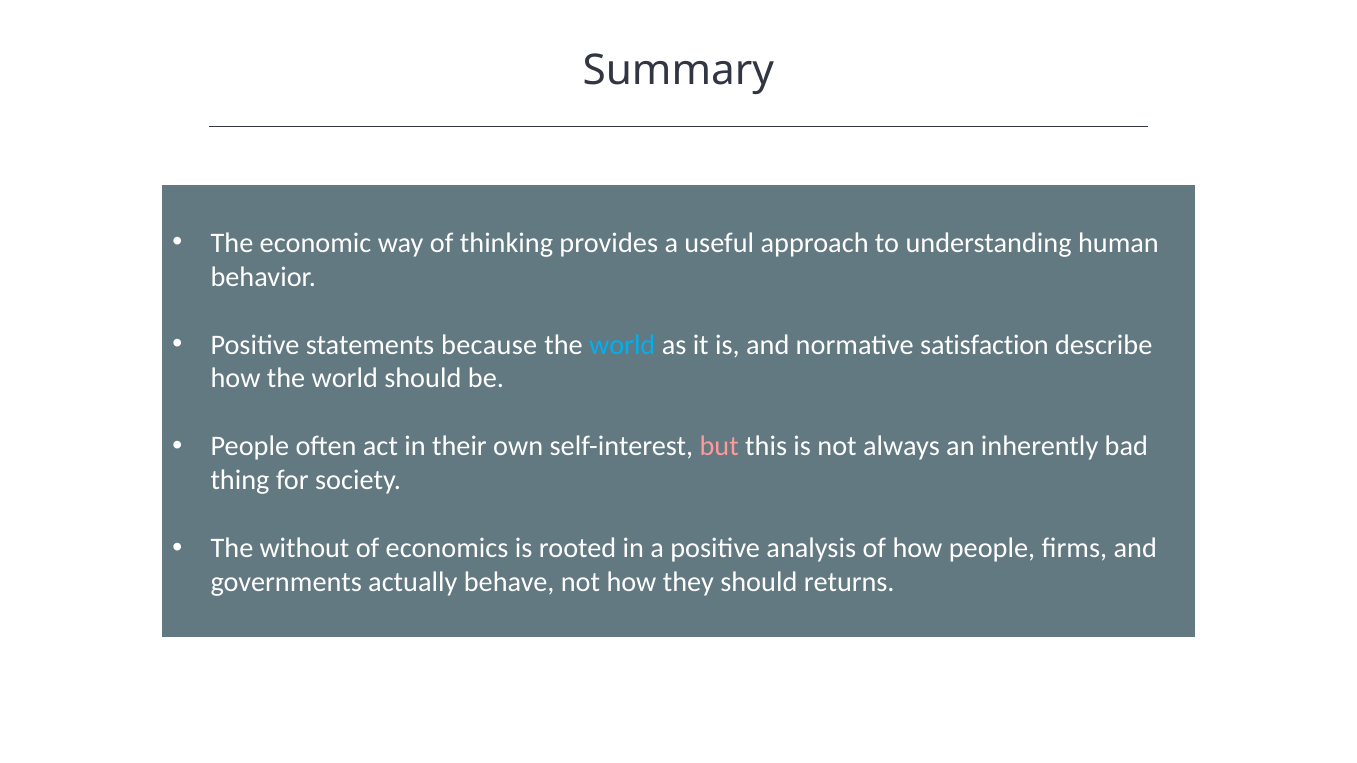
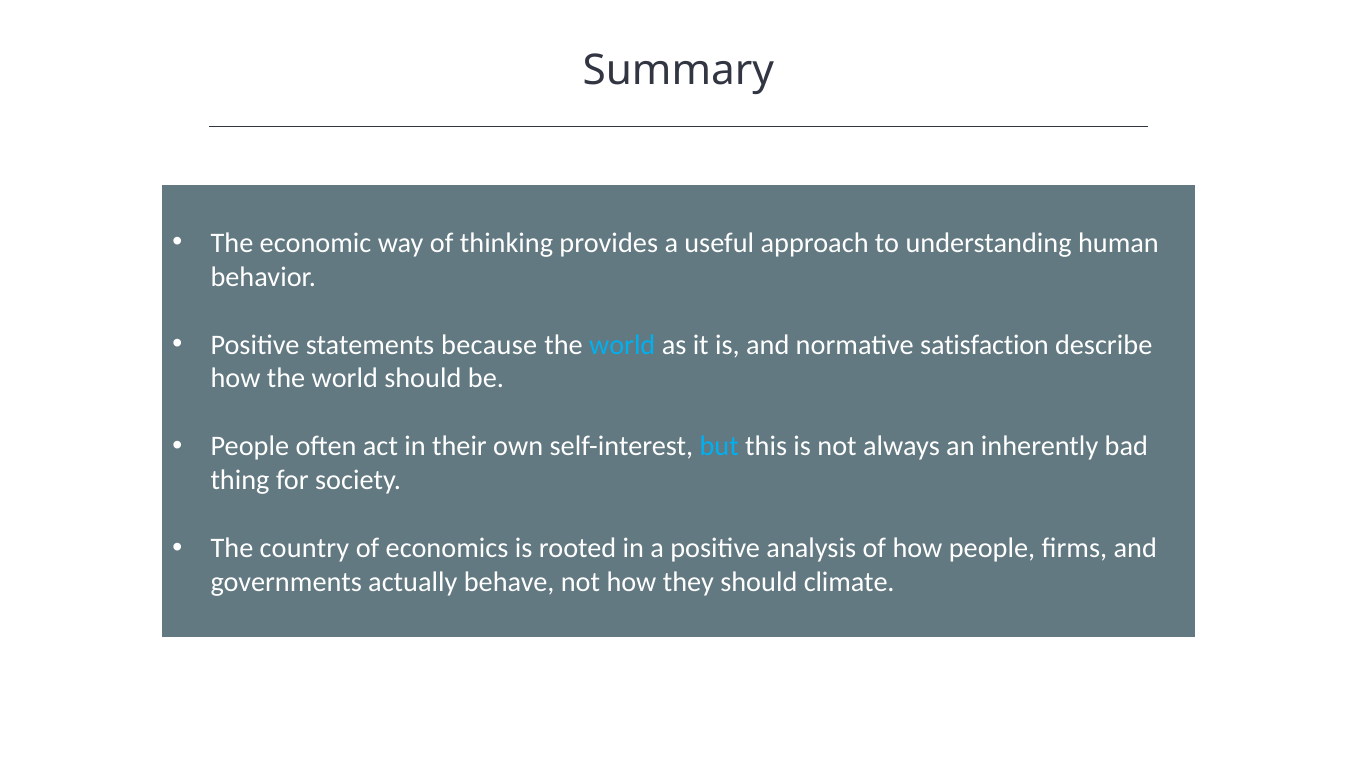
but colour: pink -> light blue
without: without -> country
returns: returns -> climate
